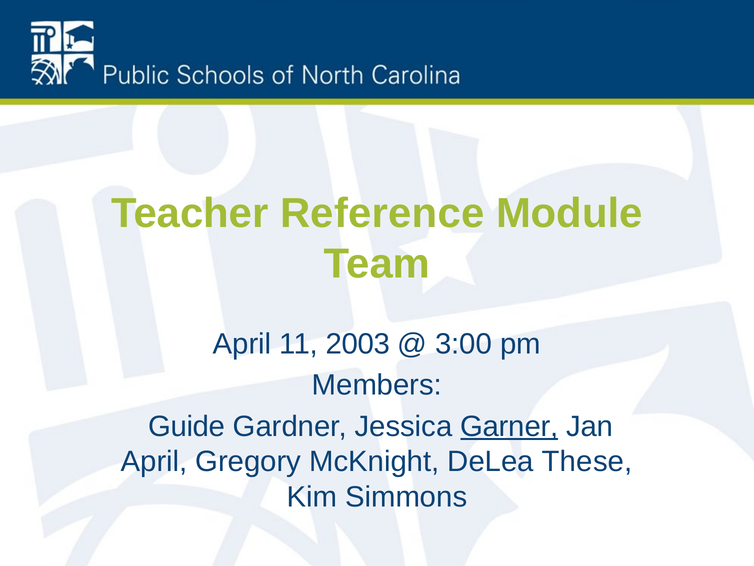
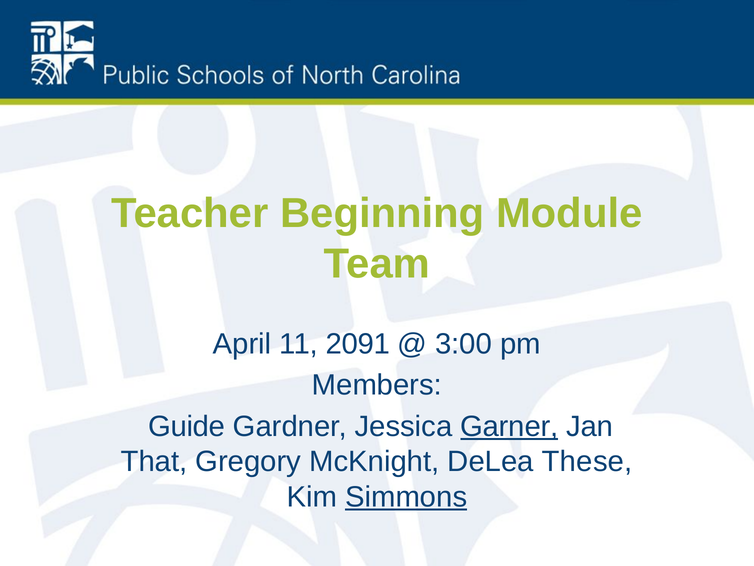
Reference: Reference -> Beginning
2003: 2003 -> 2091
April at (154, 461): April -> That
Simmons underline: none -> present
